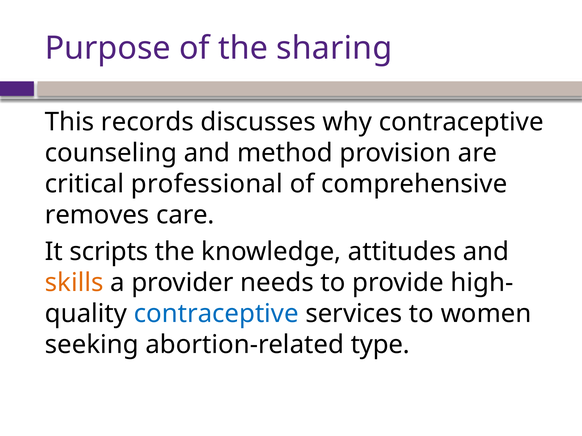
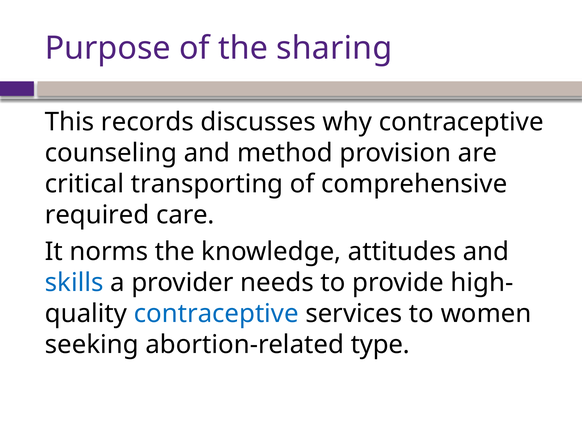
professional: professional -> transporting
removes: removes -> required
scripts: scripts -> norms
skills colour: orange -> blue
